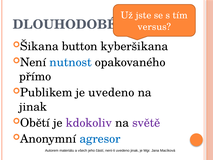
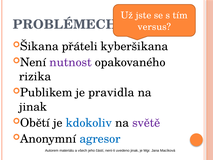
DLOUHODOBÉ: DLOUHODOBÉ -> PROBLÉMECH
button: button -> přáteli
nutnost colour: blue -> purple
přímo: přímo -> rizika
je uvedeno: uvedeno -> pravidla
kdokoliv colour: purple -> blue
